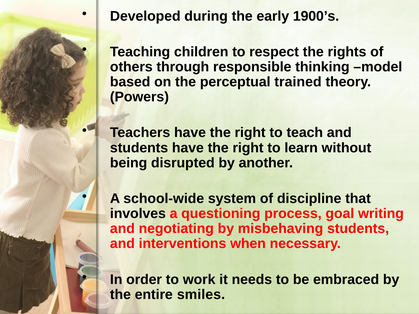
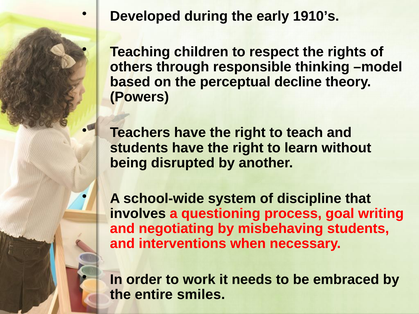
1900’s: 1900’s -> 1910’s
trained: trained -> decline
